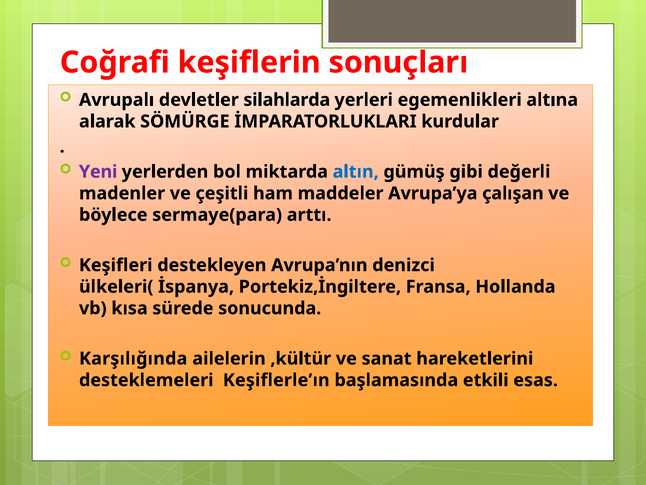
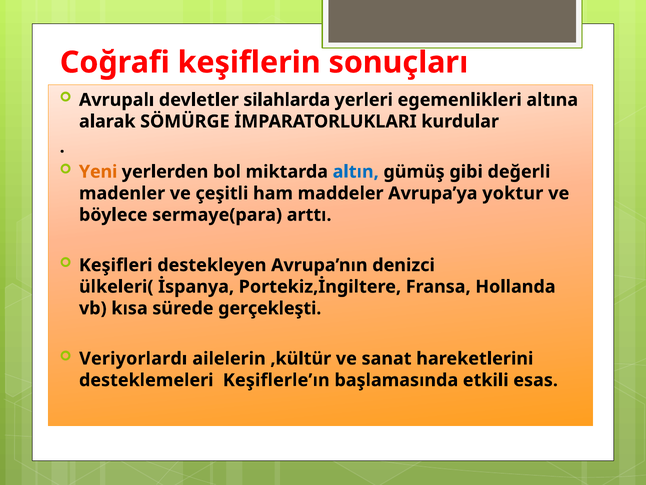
Yeni colour: purple -> orange
çalışan: çalışan -> yoktur
sonucunda: sonucunda -> gerçekleşti
Karşılığında: Karşılığında -> Veriyorlardı
